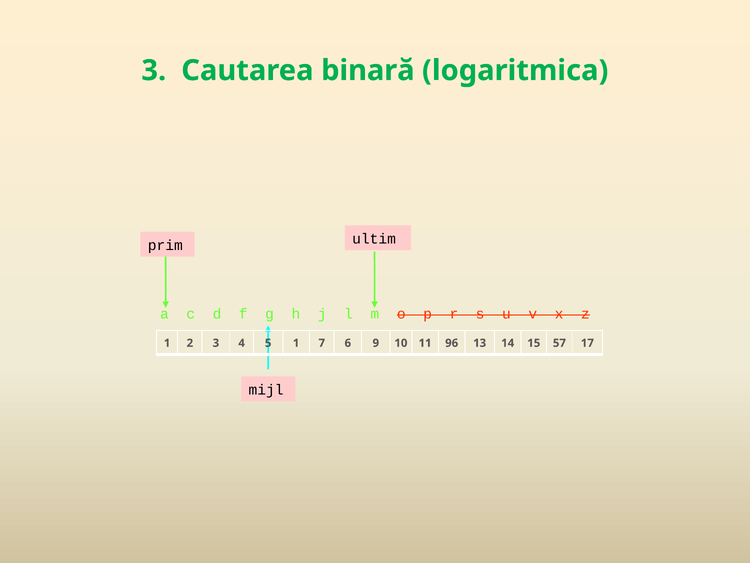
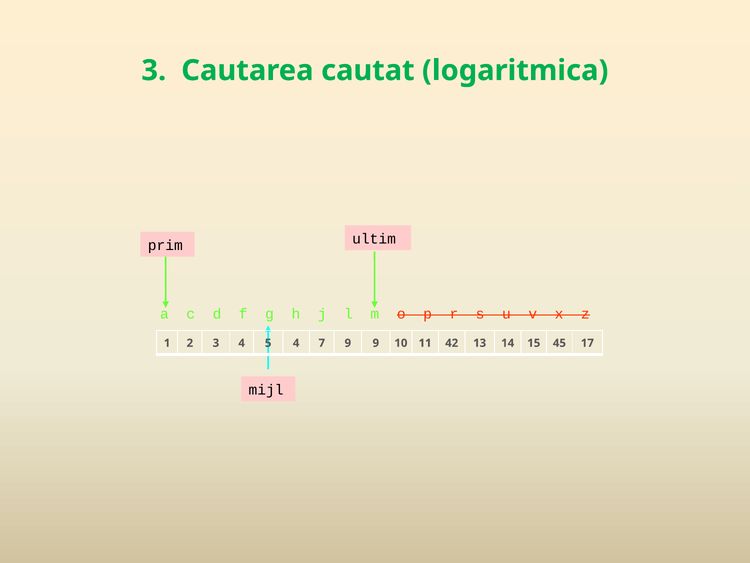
binară: binară -> cautat
5 1: 1 -> 4
7 6: 6 -> 9
96: 96 -> 42
57: 57 -> 45
